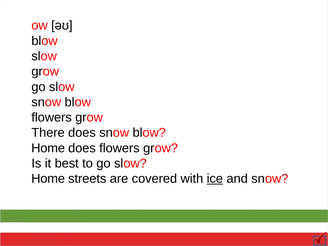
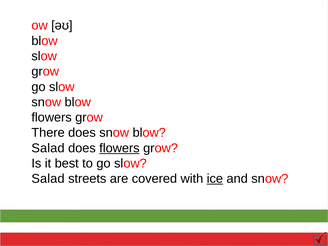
Home at (48, 148): Home -> Salad
flowers at (119, 148) underline: none -> present
Home at (48, 179): Home -> Salad
